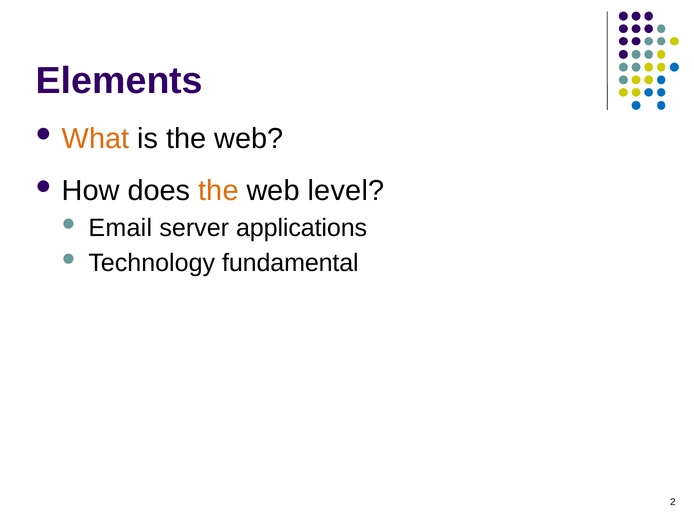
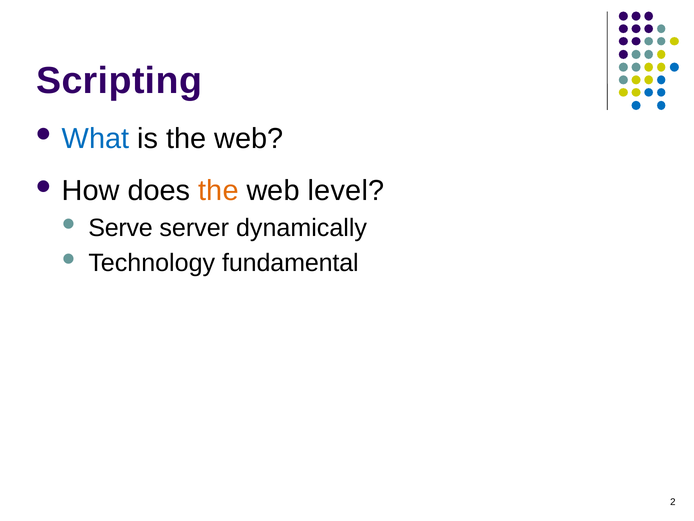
Elements: Elements -> Scripting
What colour: orange -> blue
Email: Email -> Serve
applications: applications -> dynamically
